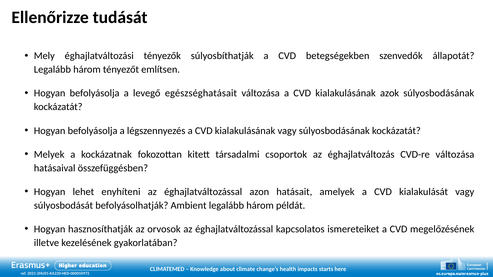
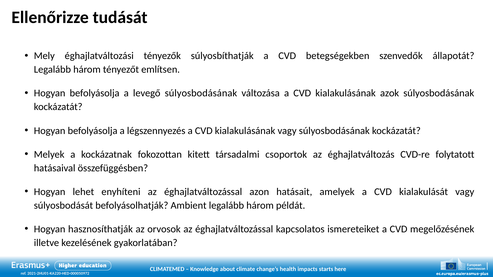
levegő egészséghatásait: egészséghatásait -> súlyosbodásának
CVD-re változása: változása -> folytatott
